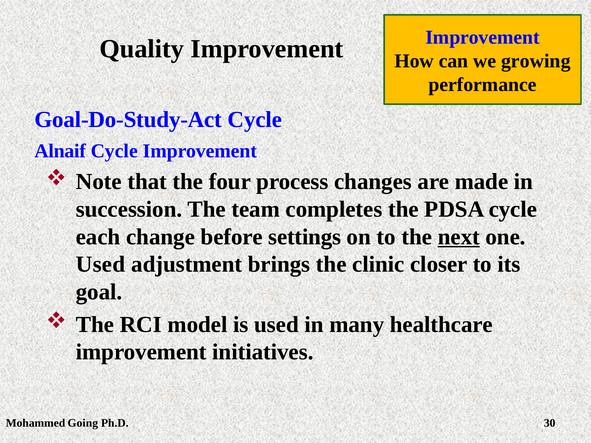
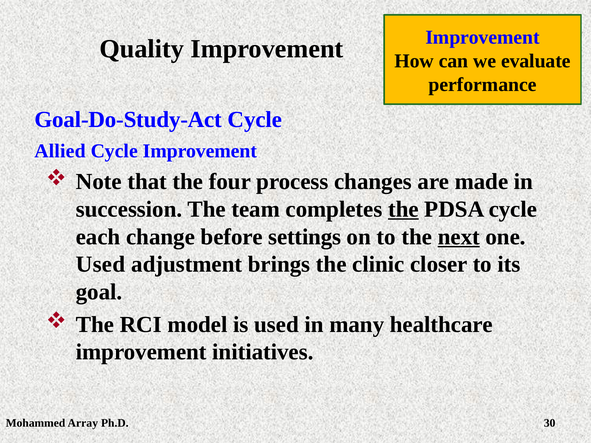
growing: growing -> evaluate
Alnaif: Alnaif -> Allied
the at (403, 209) underline: none -> present
Going: Going -> Array
